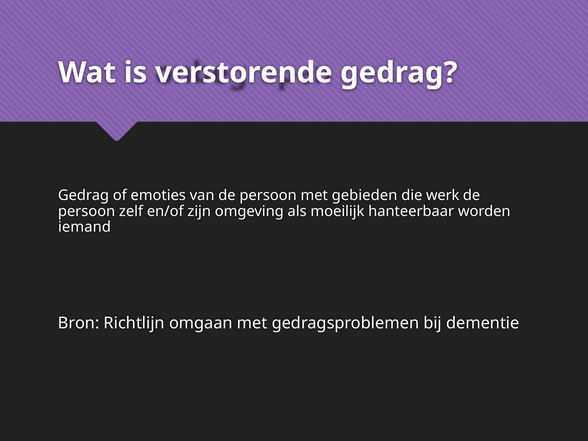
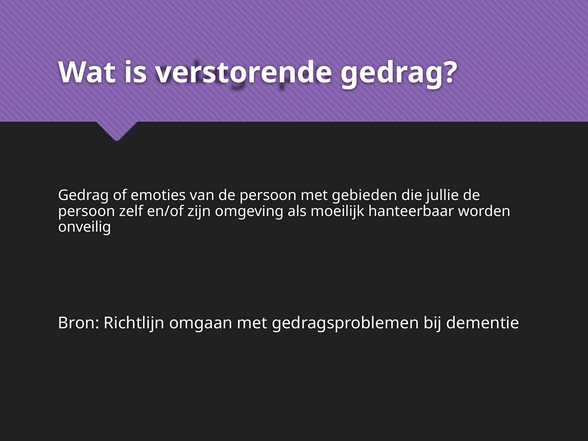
werk: werk -> jullie
iemand: iemand -> onveilig
